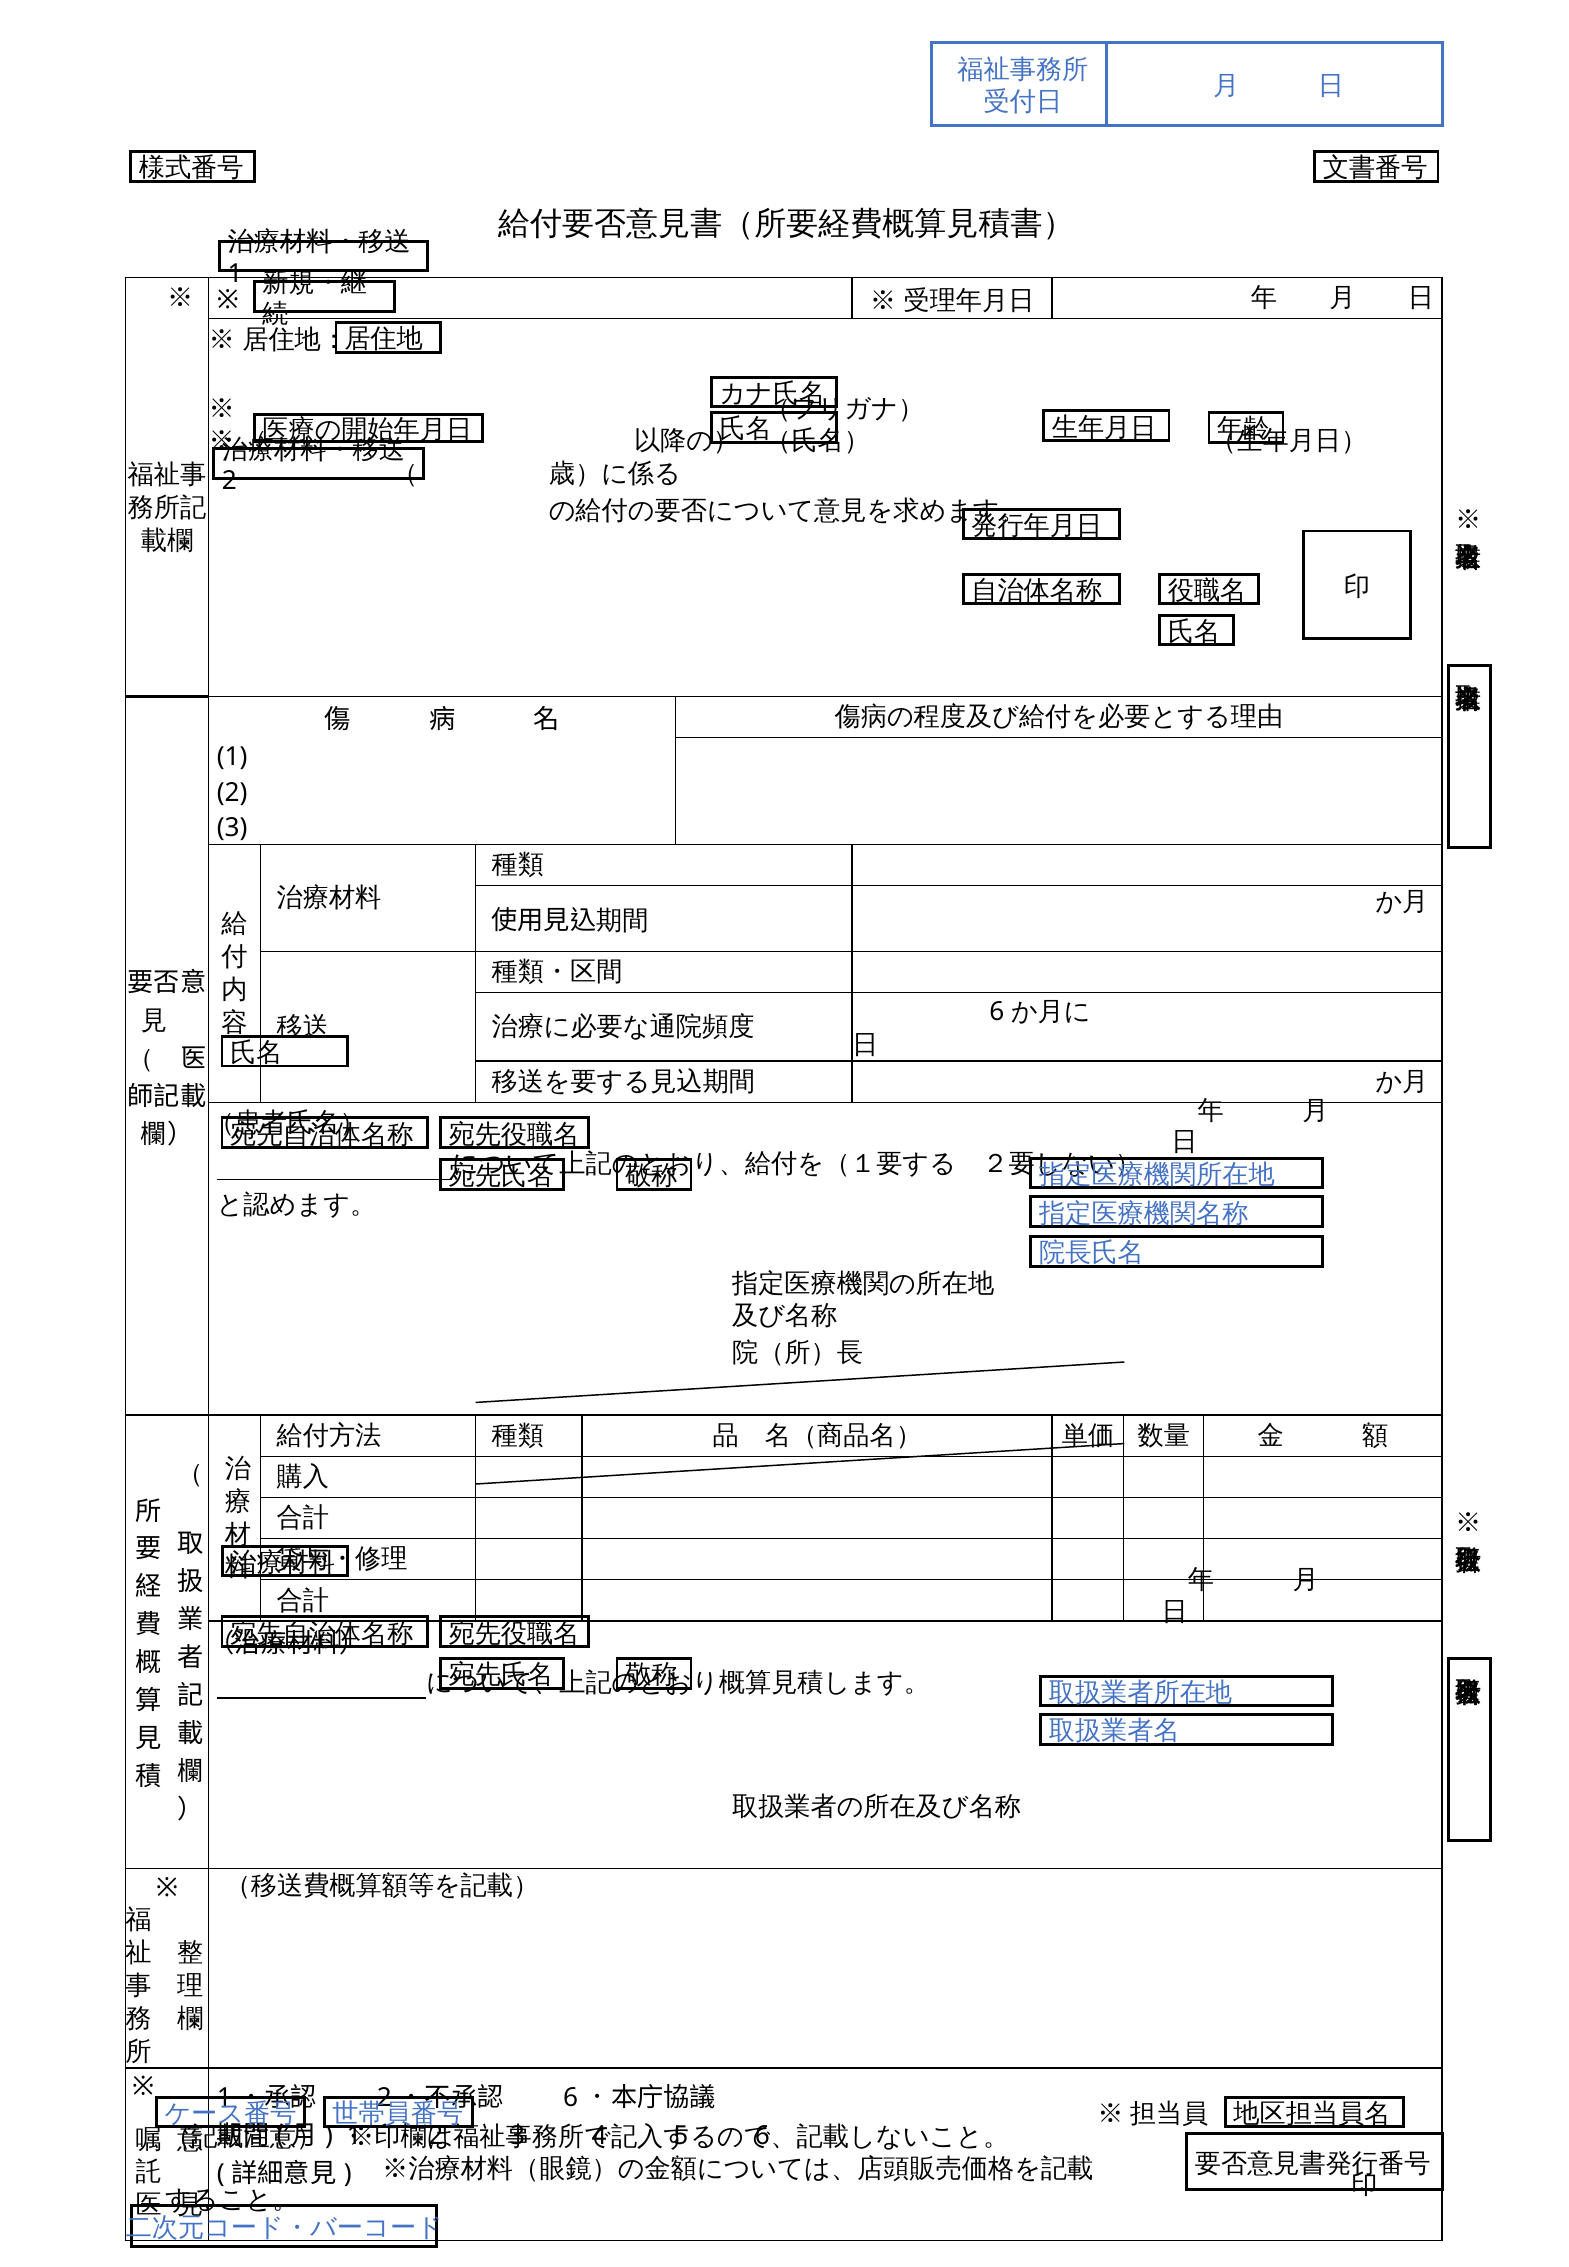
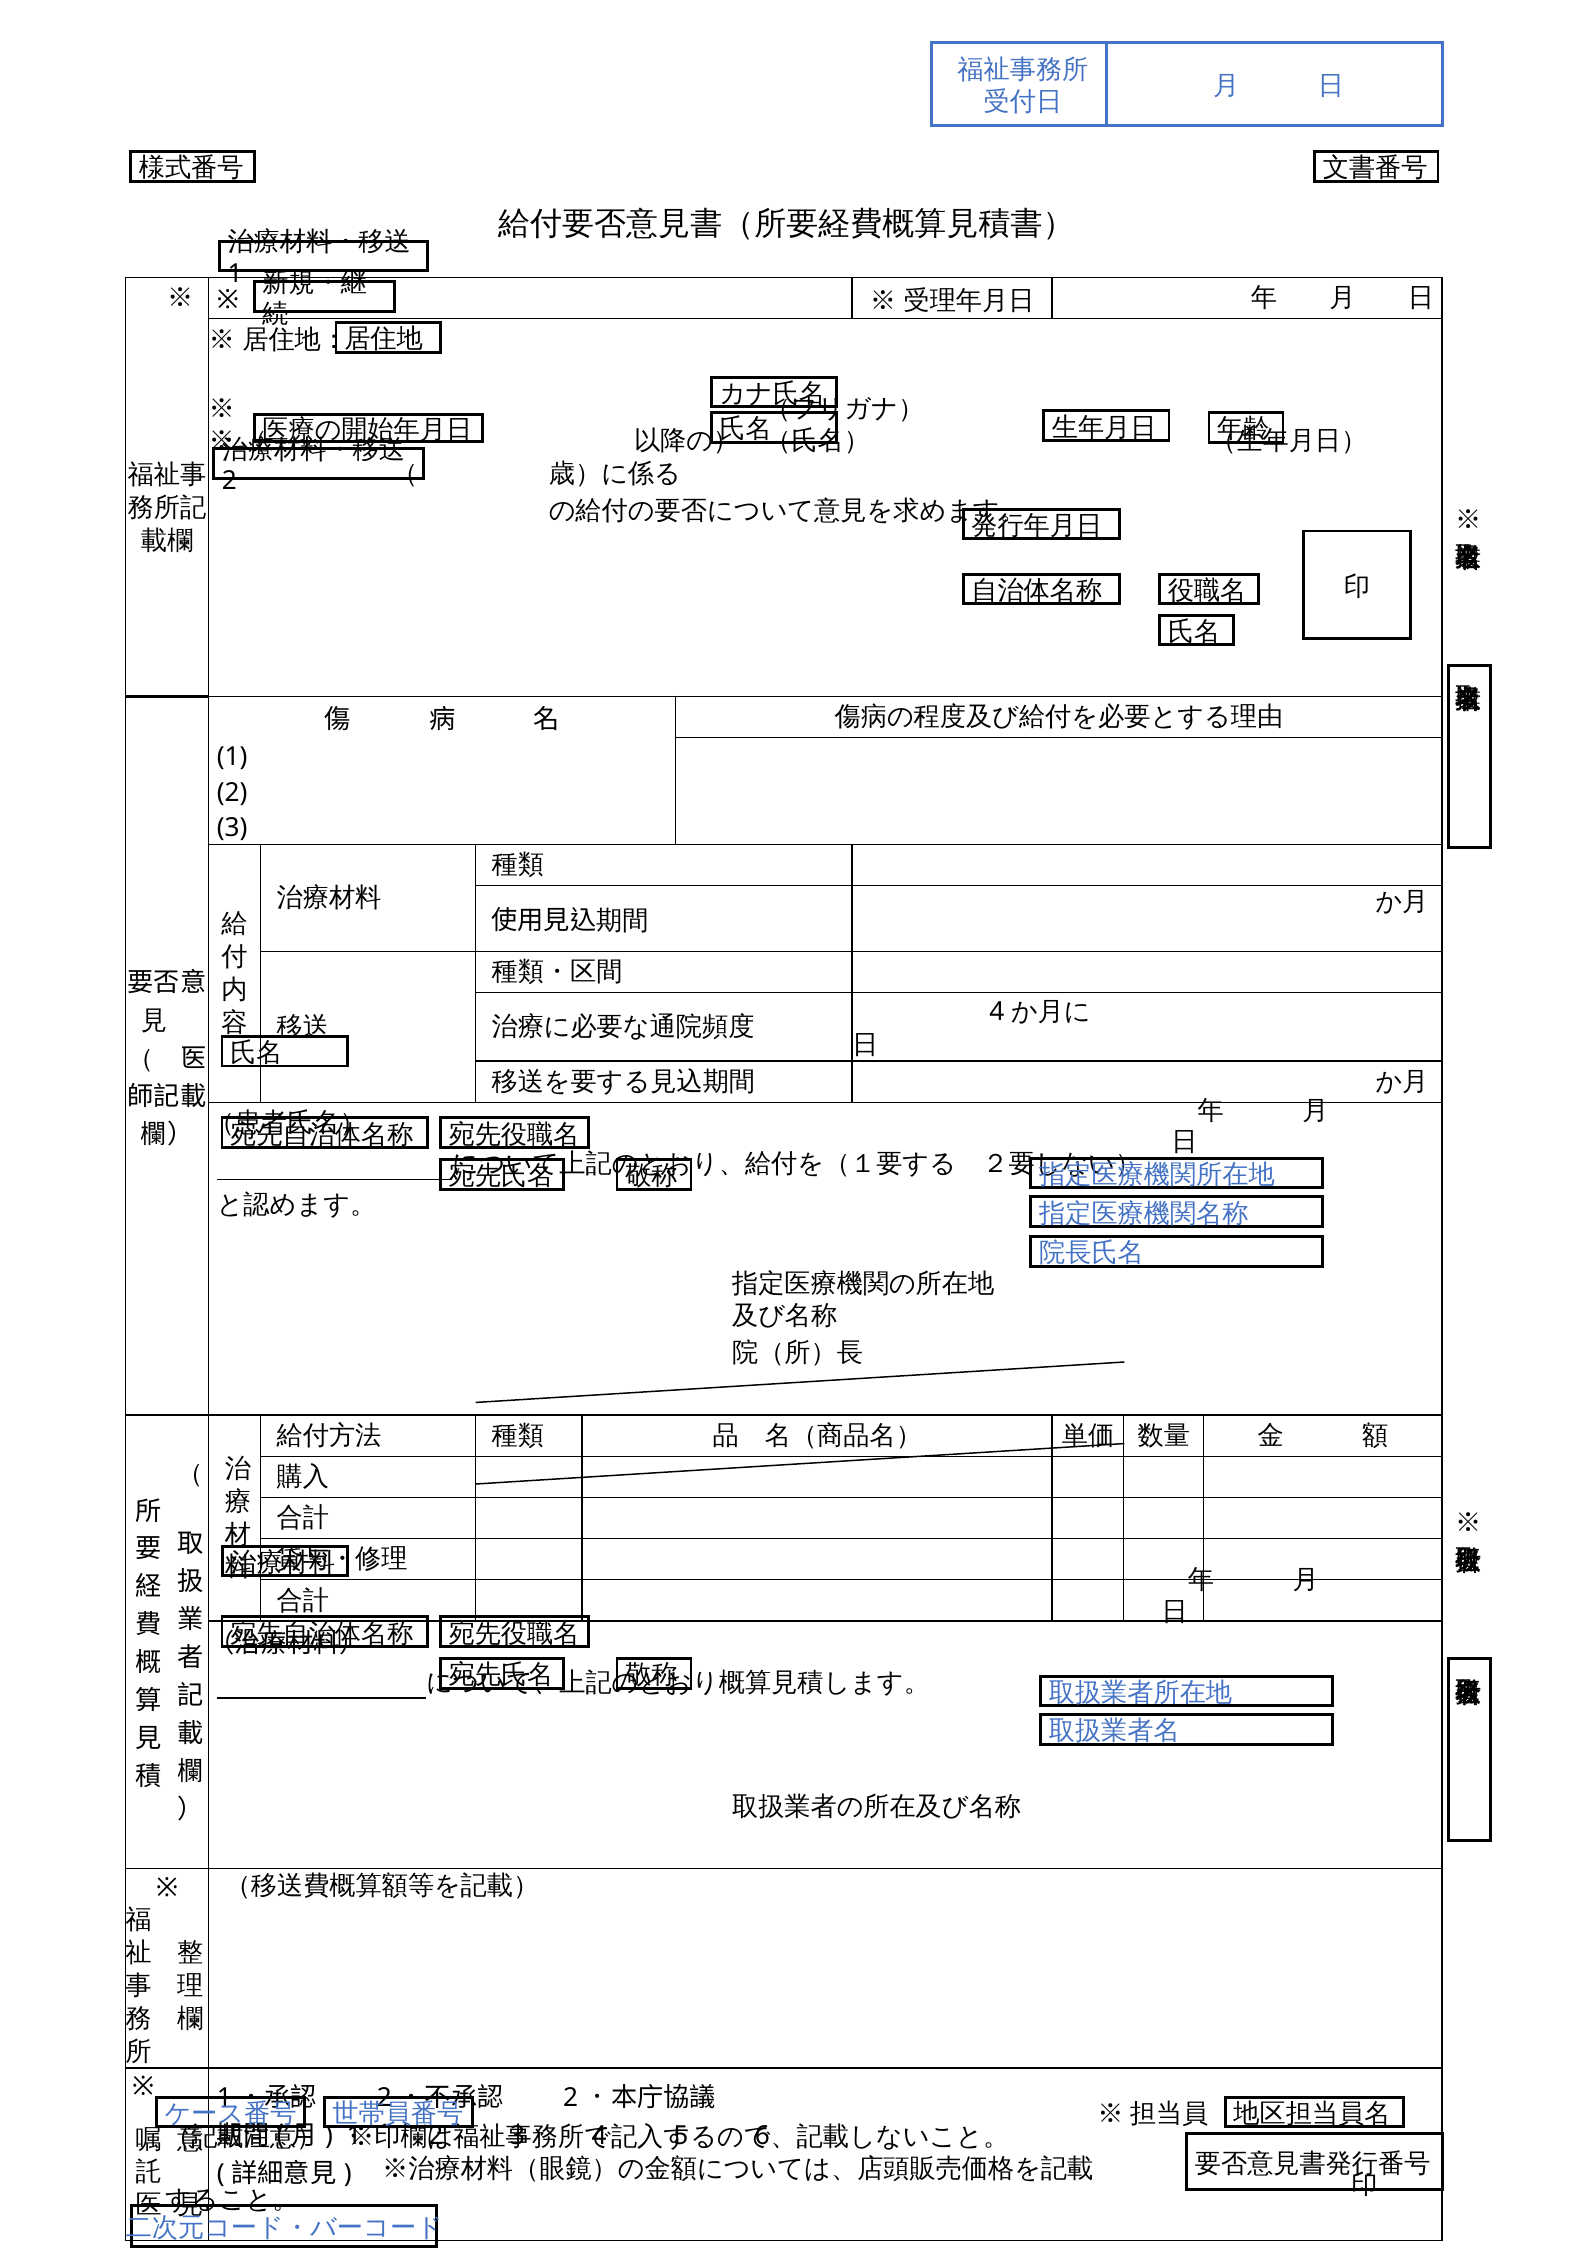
6 at (997, 1012): 6 -> 4
6 at (571, 2097): 6 -> 2
